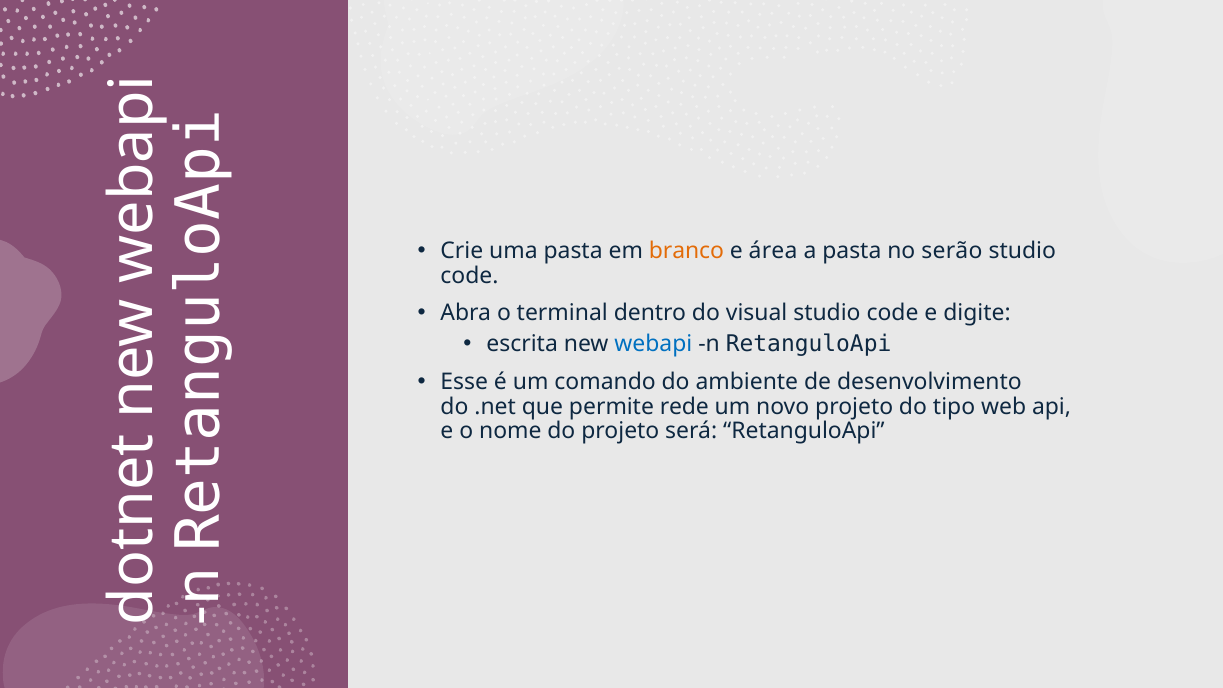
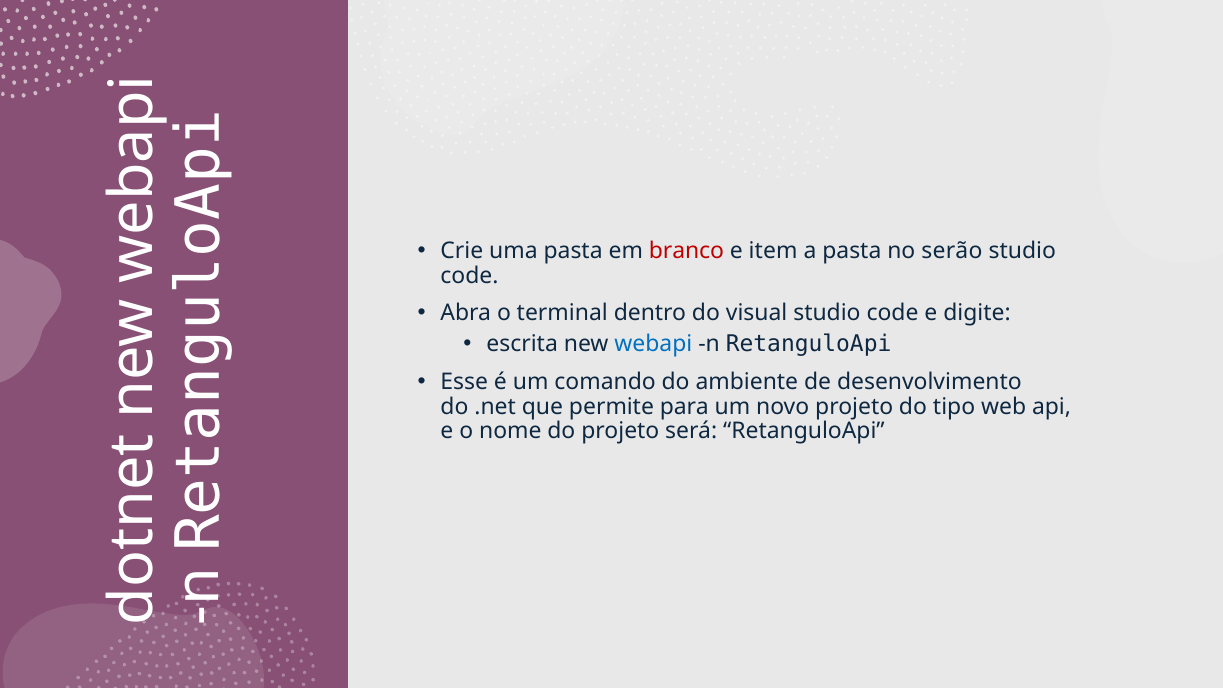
branco colour: orange -> red
área: área -> item
rede: rede -> para
